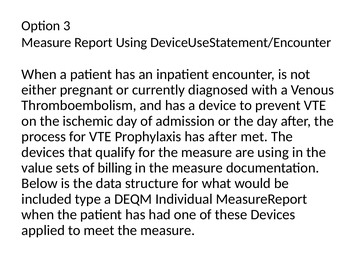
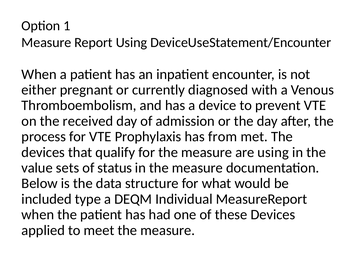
3: 3 -> 1
ischemic: ischemic -> received
has after: after -> from
billing: billing -> status
